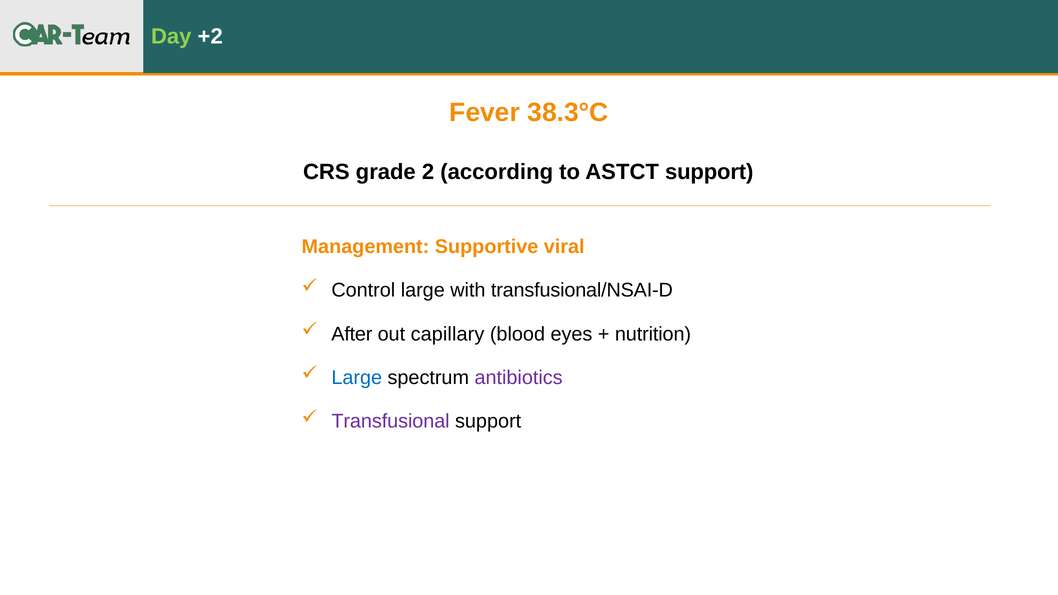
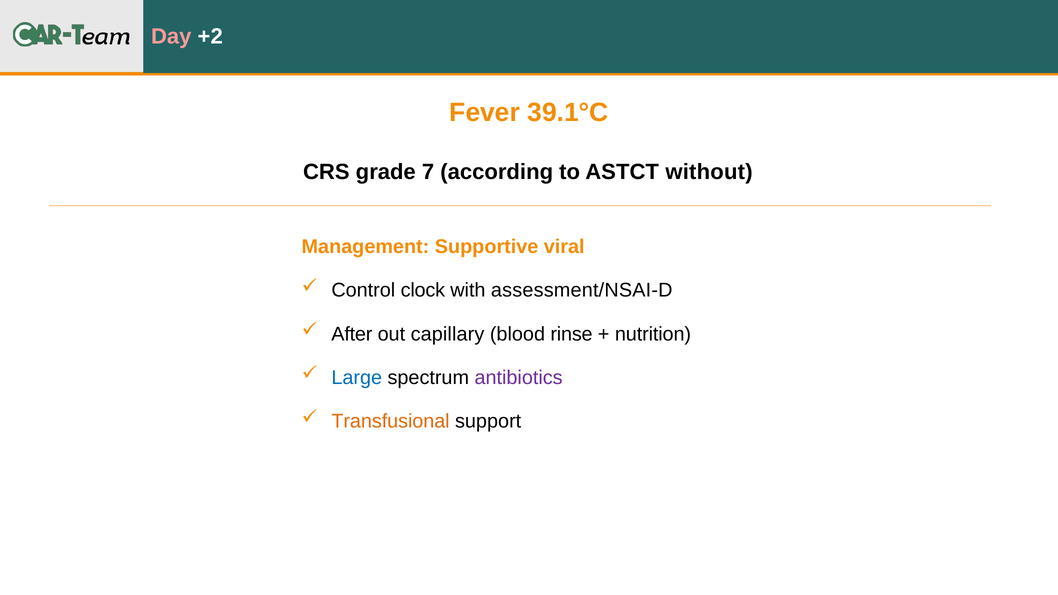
Day colour: light green -> pink
38.3°C: 38.3°C -> 39.1°C
2: 2 -> 7
ASTCT support: support -> without
Control large: large -> clock
transfusional/NSAI-D: transfusional/NSAI-D -> assessment/NSAI-D
eyes: eyes -> rinse
Transfusional colour: purple -> orange
